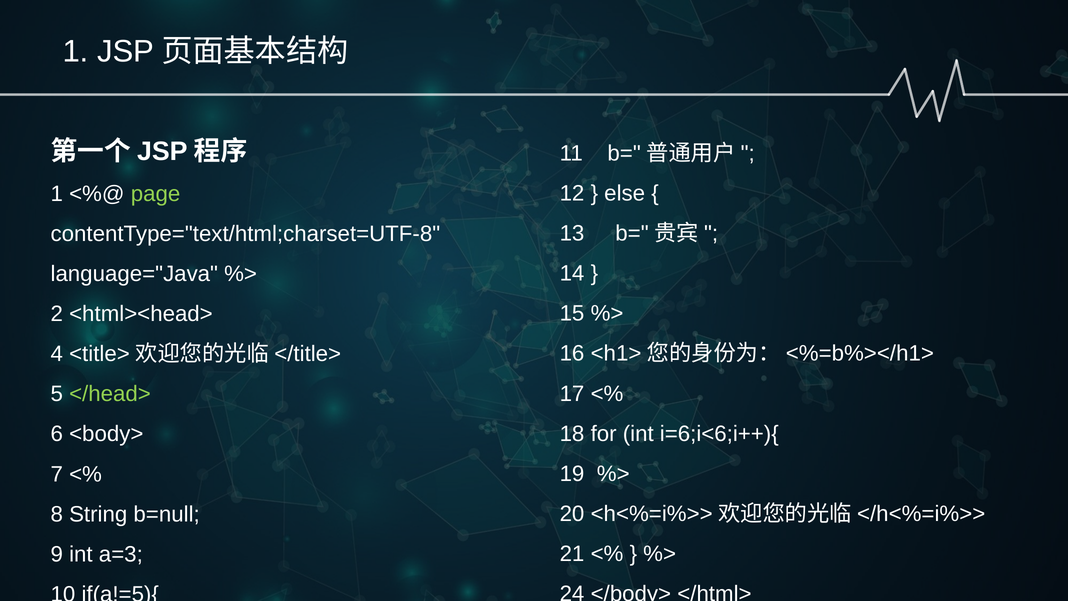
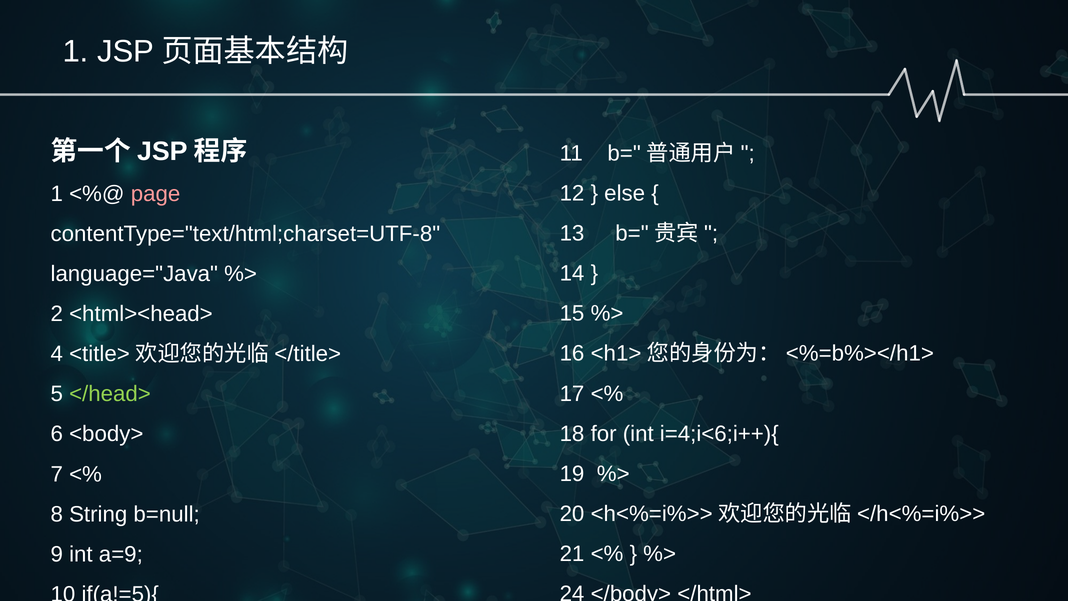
page colour: light green -> pink
i=6;i<6;i++){: i=6;i<6;i++){ -> i=4;i<6;i++){
a=3: a=3 -> a=9
